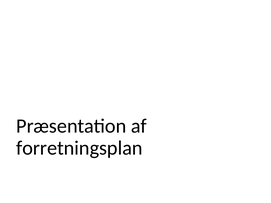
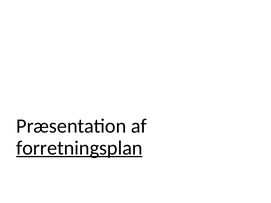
forretningsplan at (79, 148) underline: none -> present
